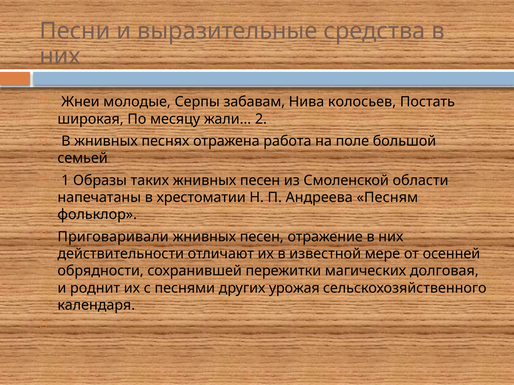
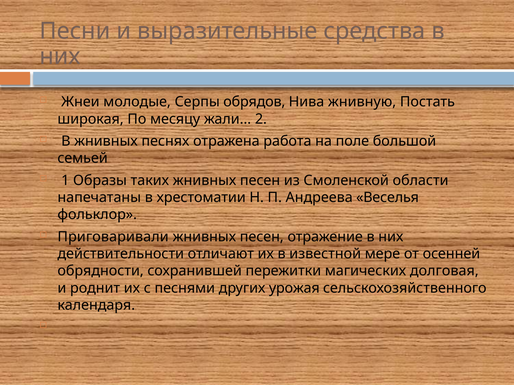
забавам: забавам -> обрядов
колосьев: колосьев -> жнивную
Песням: Песням -> Веселья
